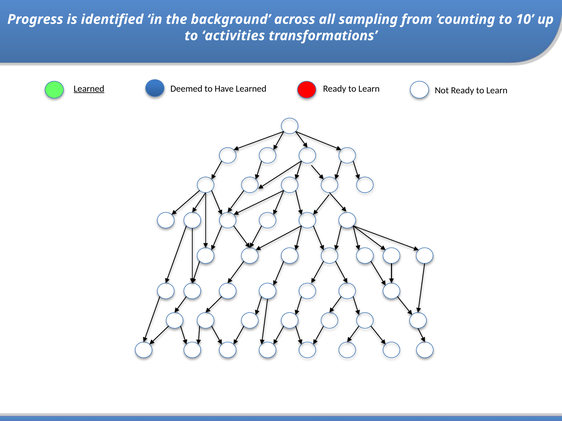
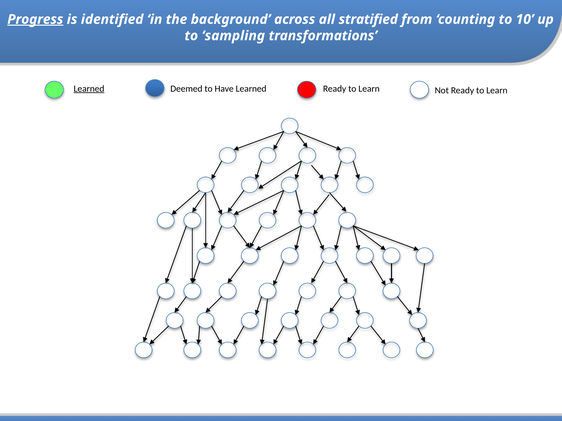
Progress underline: none -> present
sampling: sampling -> stratified
activities: activities -> sampling
